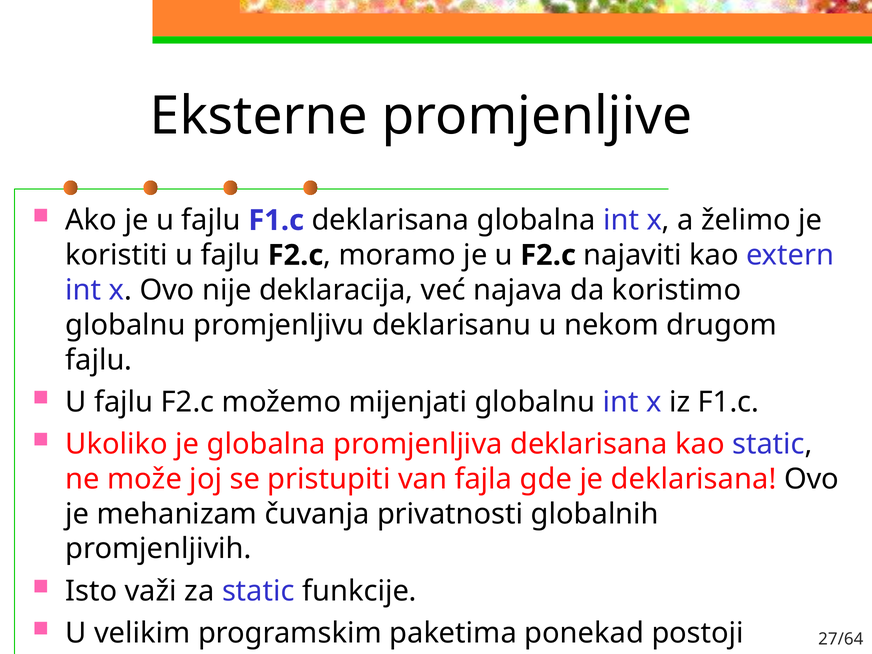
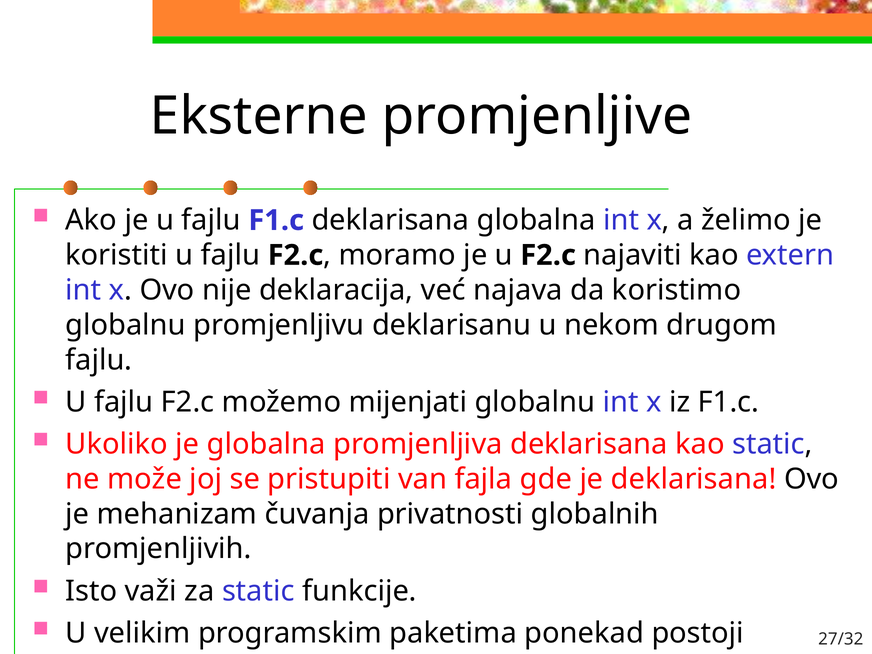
27/64: 27/64 -> 27/32
